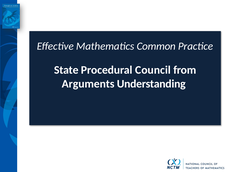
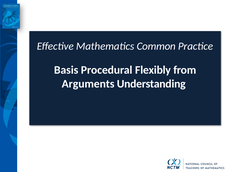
State: State -> Basis
Council: Council -> Flexibly
